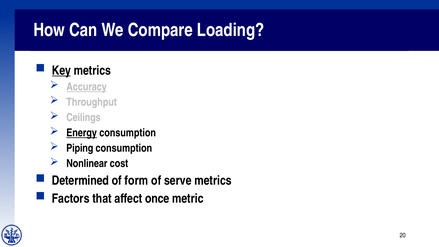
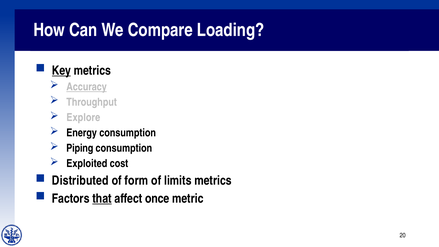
Ceilings: Ceilings -> Explore
Energy underline: present -> none
Nonlinear: Nonlinear -> Exploited
Determined: Determined -> Distributed
serve: serve -> limits
that underline: none -> present
